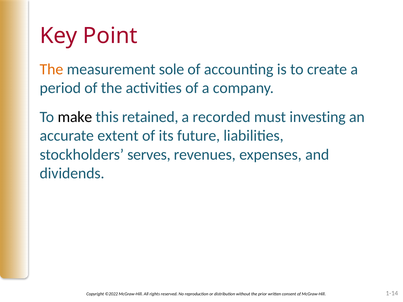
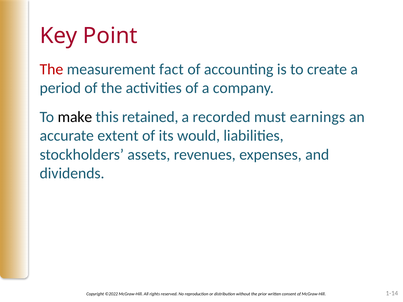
The at (51, 69) colour: orange -> red
sole: sole -> fact
investing: investing -> earnings
future: future -> would
serves: serves -> assets
